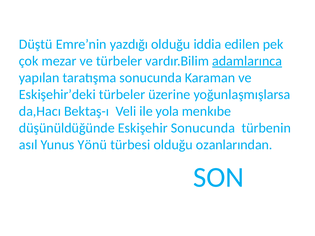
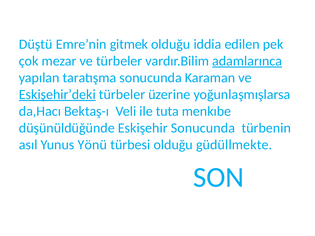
yazdığı: yazdığı -> gitmek
Eskişehir’deki underline: none -> present
yola: yola -> tuta
ozanlarından: ozanlarından -> güdüllmekte
